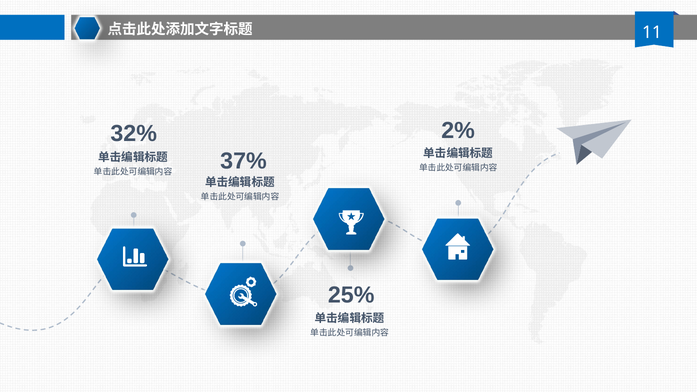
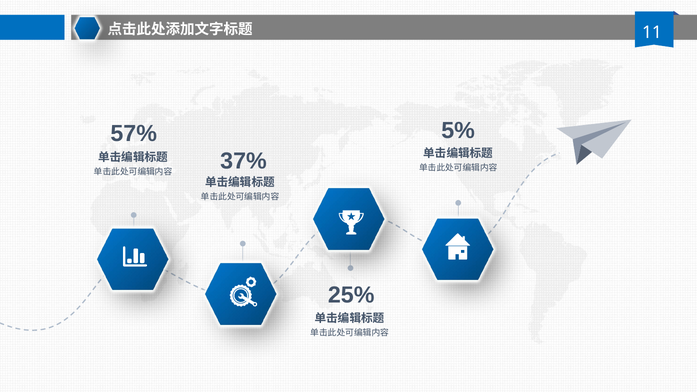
2%: 2% -> 5%
32%: 32% -> 57%
